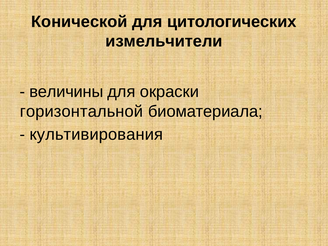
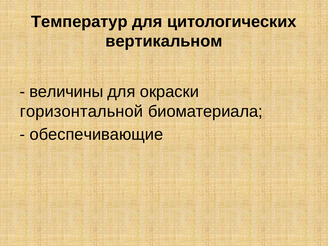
Конической: Конической -> Температур
измельчители: измельчители -> вертикальном
культивирования: культивирования -> обеспечивающие
